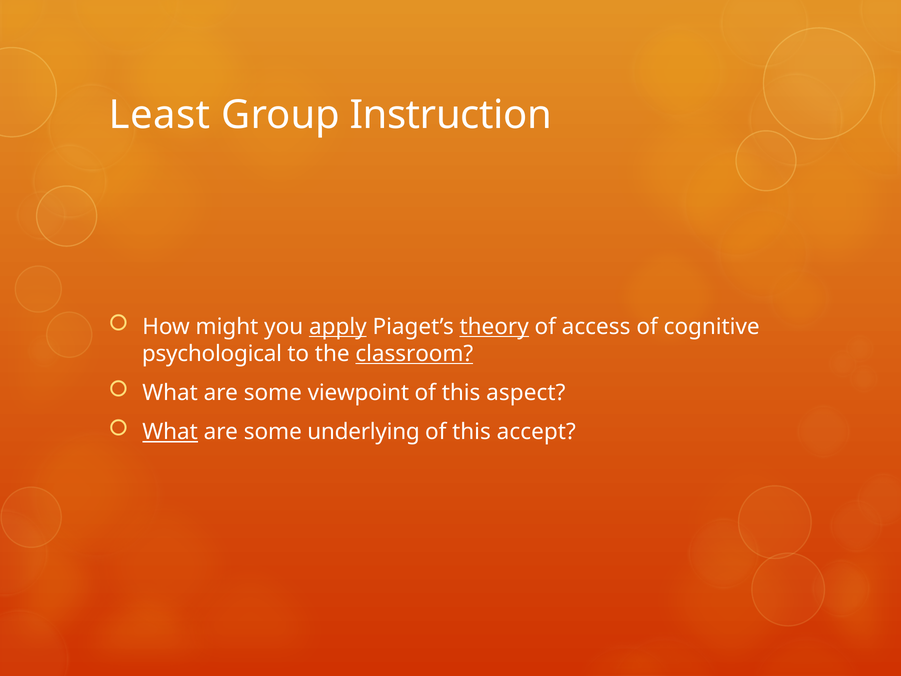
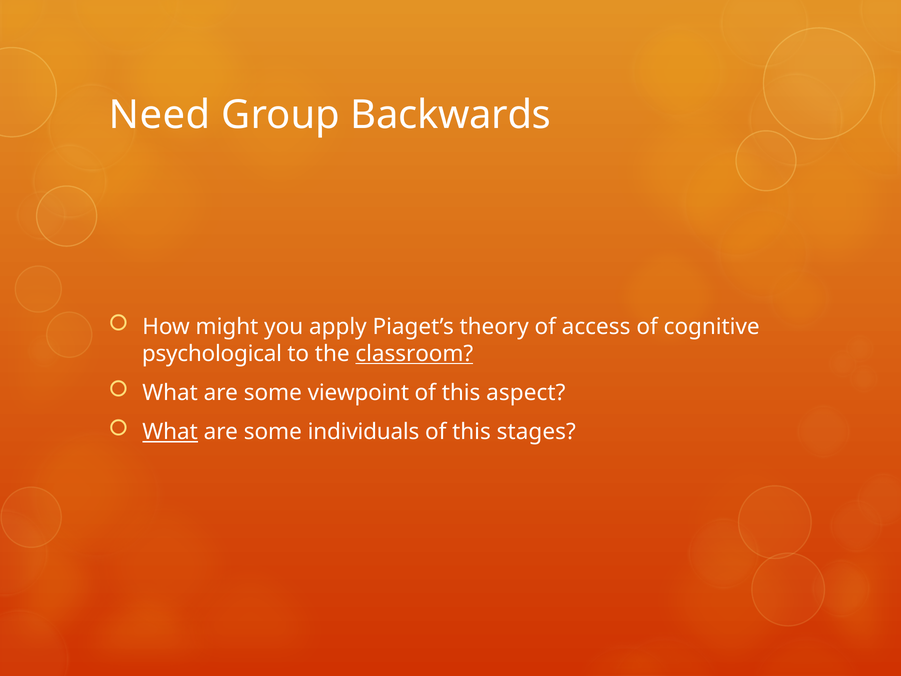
Least: Least -> Need
Instruction: Instruction -> Backwards
apply underline: present -> none
theory underline: present -> none
underlying: underlying -> individuals
accept: accept -> stages
